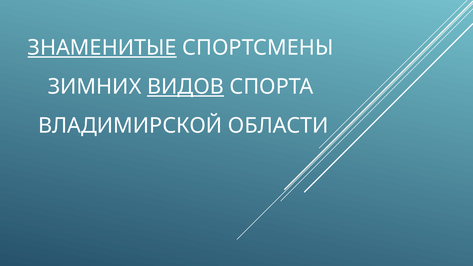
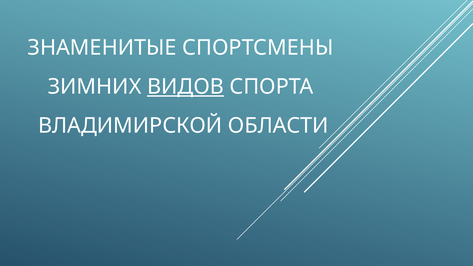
ЗНАМЕНИТЫЕ underline: present -> none
